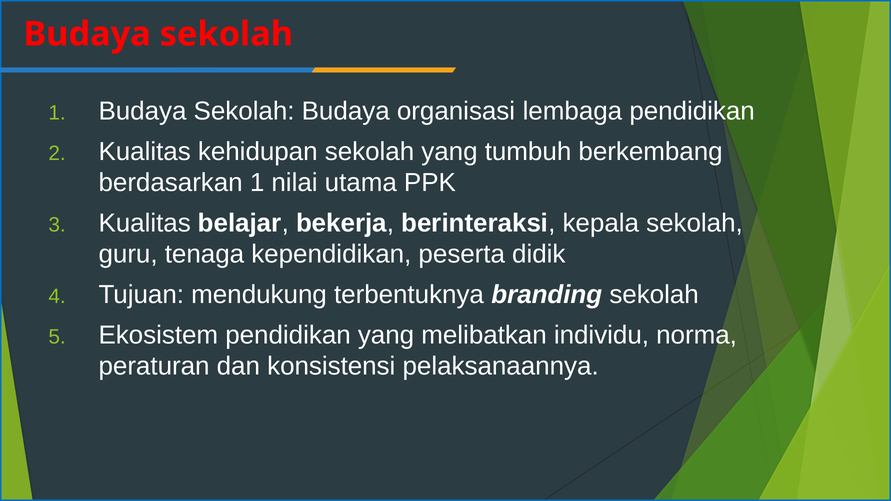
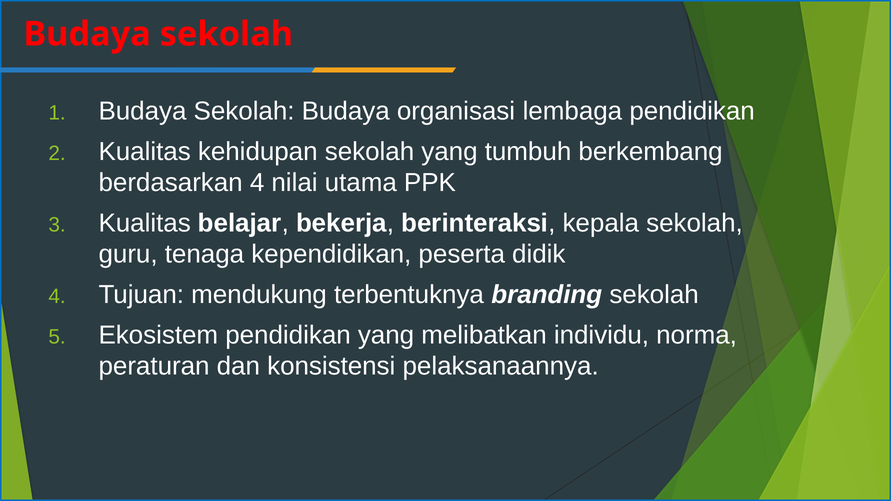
berdasarkan 1: 1 -> 4
